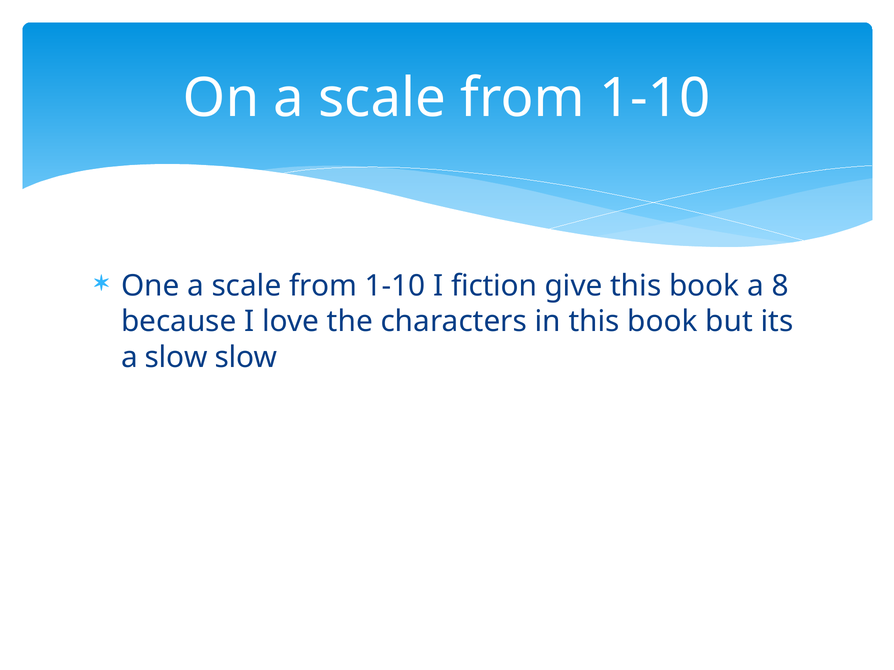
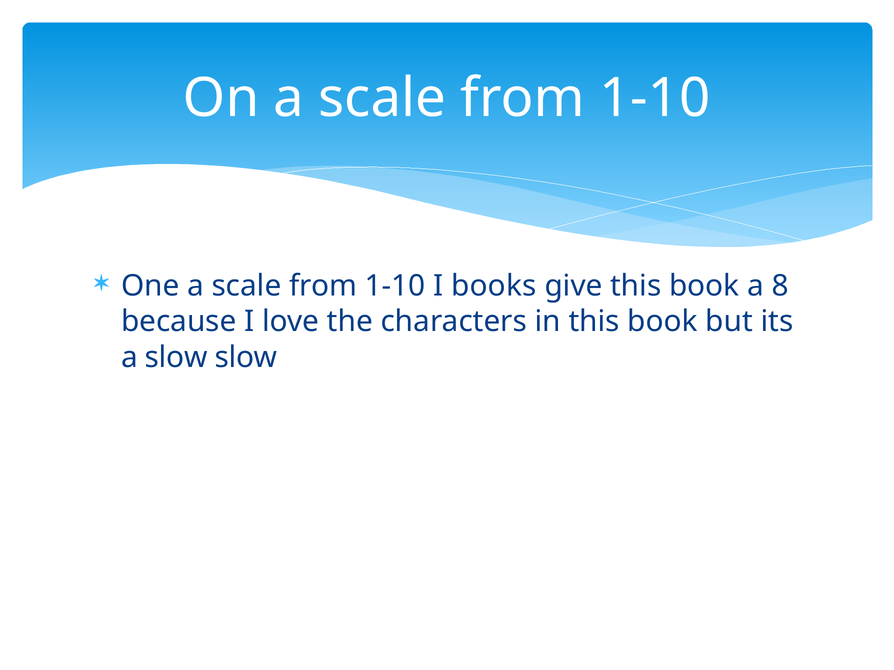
fiction: fiction -> books
